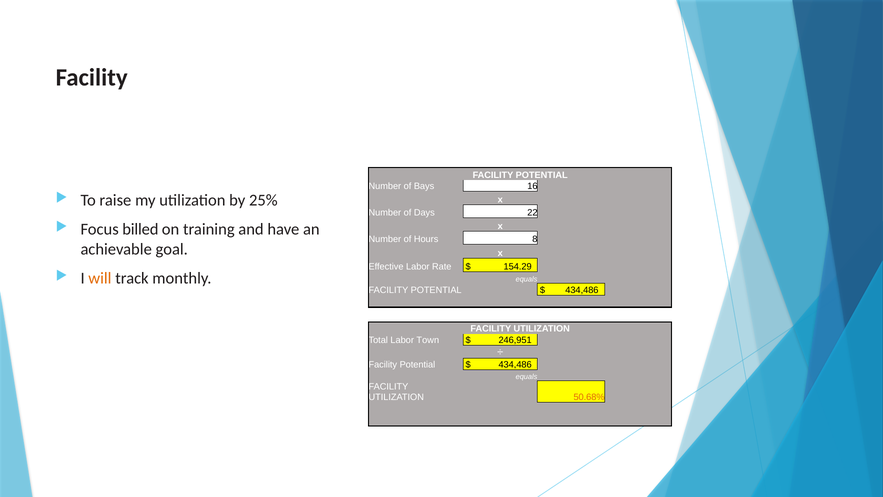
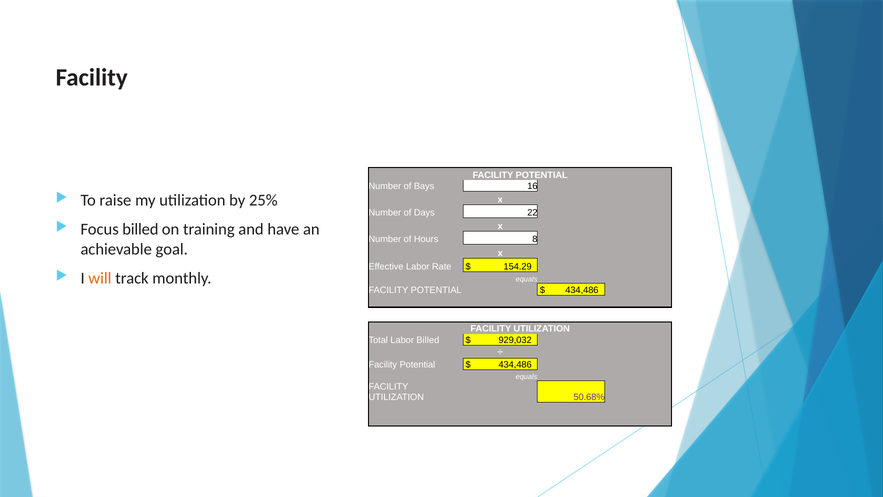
Labor Town: Town -> Billed
246,951: 246,951 -> 929,032
50.68% colour: orange -> purple
